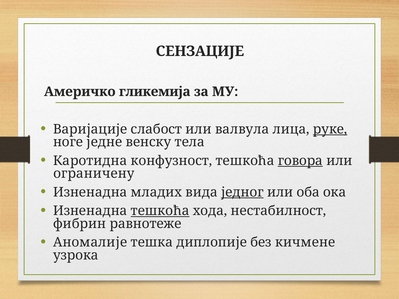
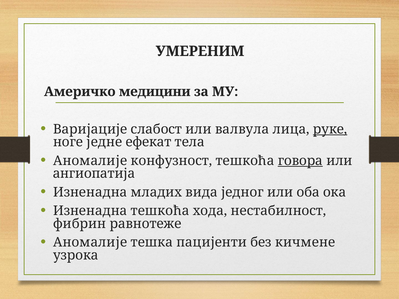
СЕНЗАЦИЈЕ: СЕНЗАЦИЈЕ -> УМЕРЕНИМ
гликемија: гликемија -> медицини
венску: венску -> ефекат
Каротидна at (90, 161): Каротидна -> Аномалије
ограничену: ограничену -> ангиопатија
једног underline: present -> none
тешкоћа at (160, 211) underline: present -> none
диплопије: диплопије -> пацијенти
